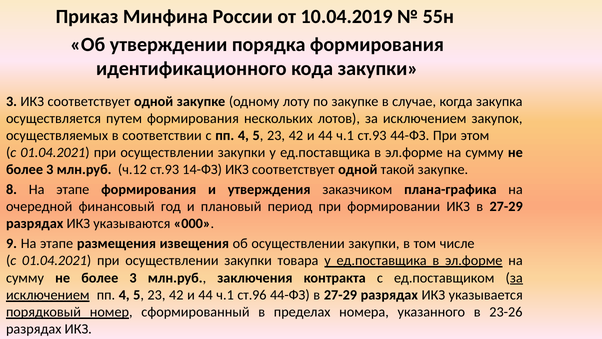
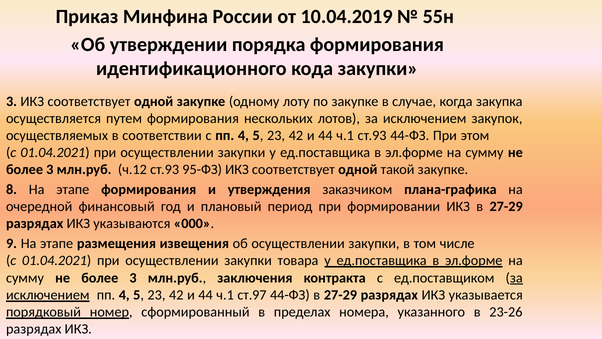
14-ФЗ: 14-ФЗ -> 95-ФЗ
ст.96: ст.96 -> ст.97
